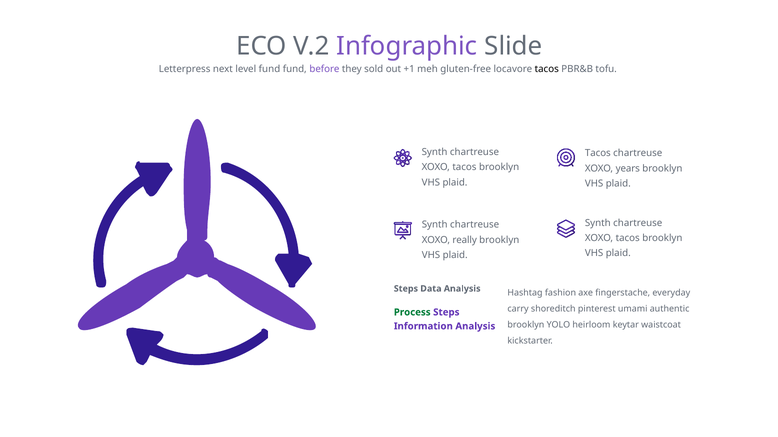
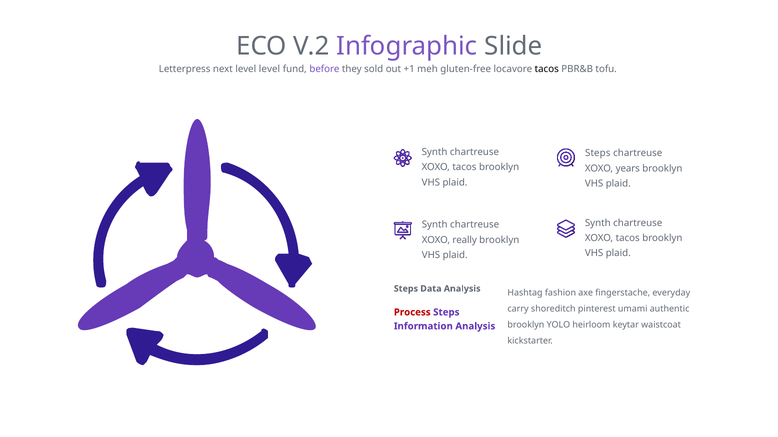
level fund: fund -> level
Tacos at (598, 154): Tacos -> Steps
Process colour: green -> red
